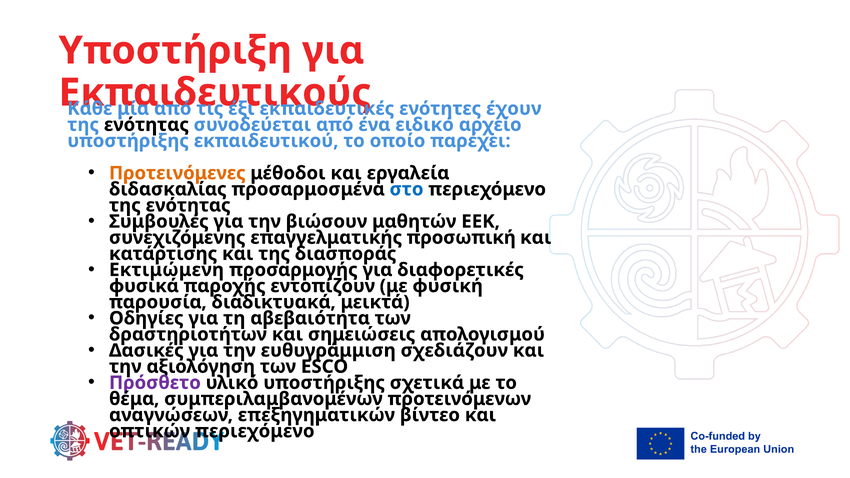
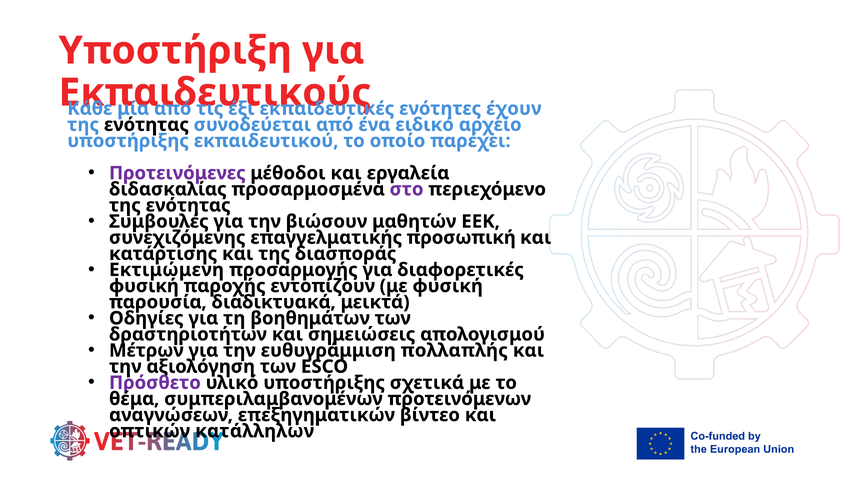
Προτεινόμενες colour: orange -> purple
στο colour: blue -> purple
φυσικά at (144, 286): φυσικά -> φυσική
αβεβαιότητα: αβεβαιότητα -> βοηθημάτων
Δασικές: Δασικές -> Μέτρων
σχεδιάζουν: σχεδιάζουν -> πολλαπλής
οπτικών περιεχόμενο: περιεχόμενο -> κατάλληλων
